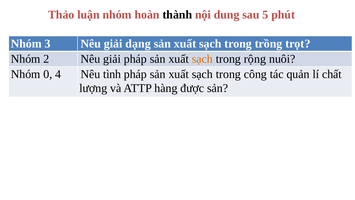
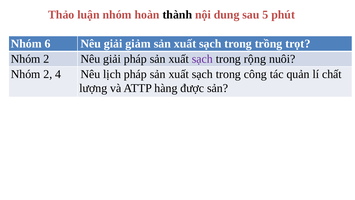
3: 3 -> 6
dạng: dạng -> giảm
sạch at (202, 59) colour: orange -> purple
0 at (48, 74): 0 -> 2
tình: tình -> lịch
